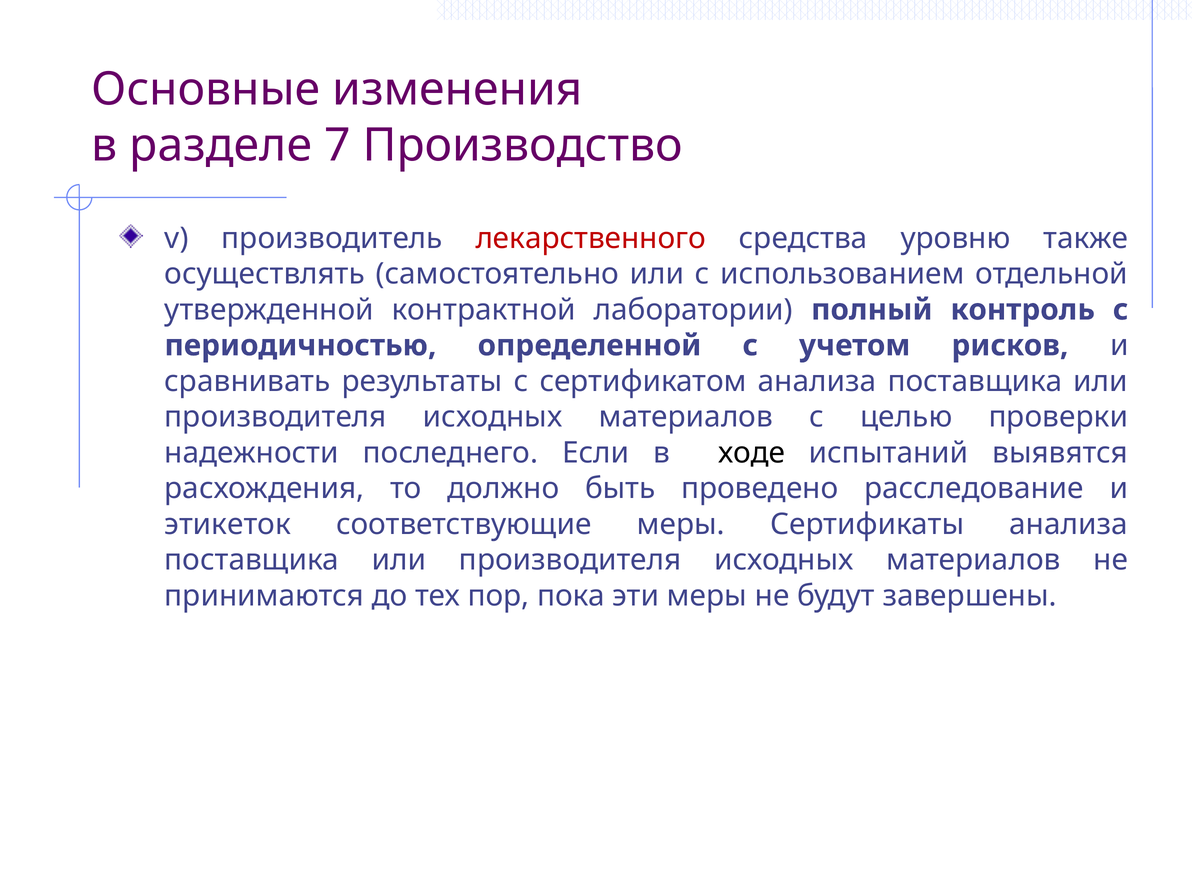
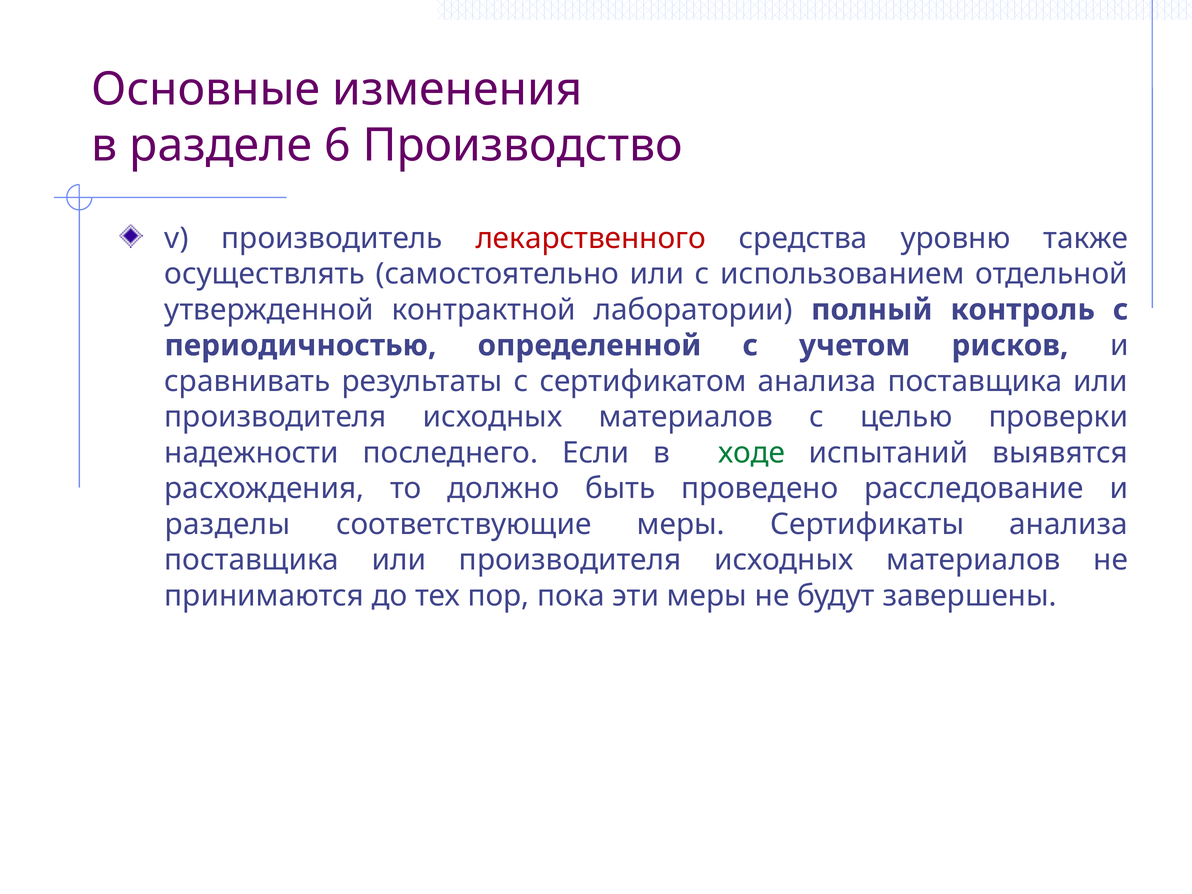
7: 7 -> 6
ходе colour: black -> green
этикеток: этикеток -> разделы
